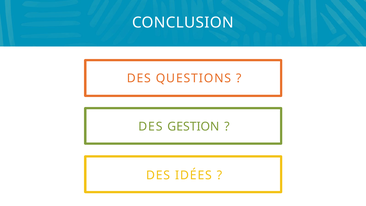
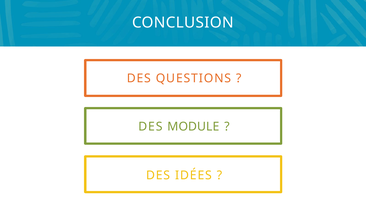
GESTION: GESTION -> MODULE
